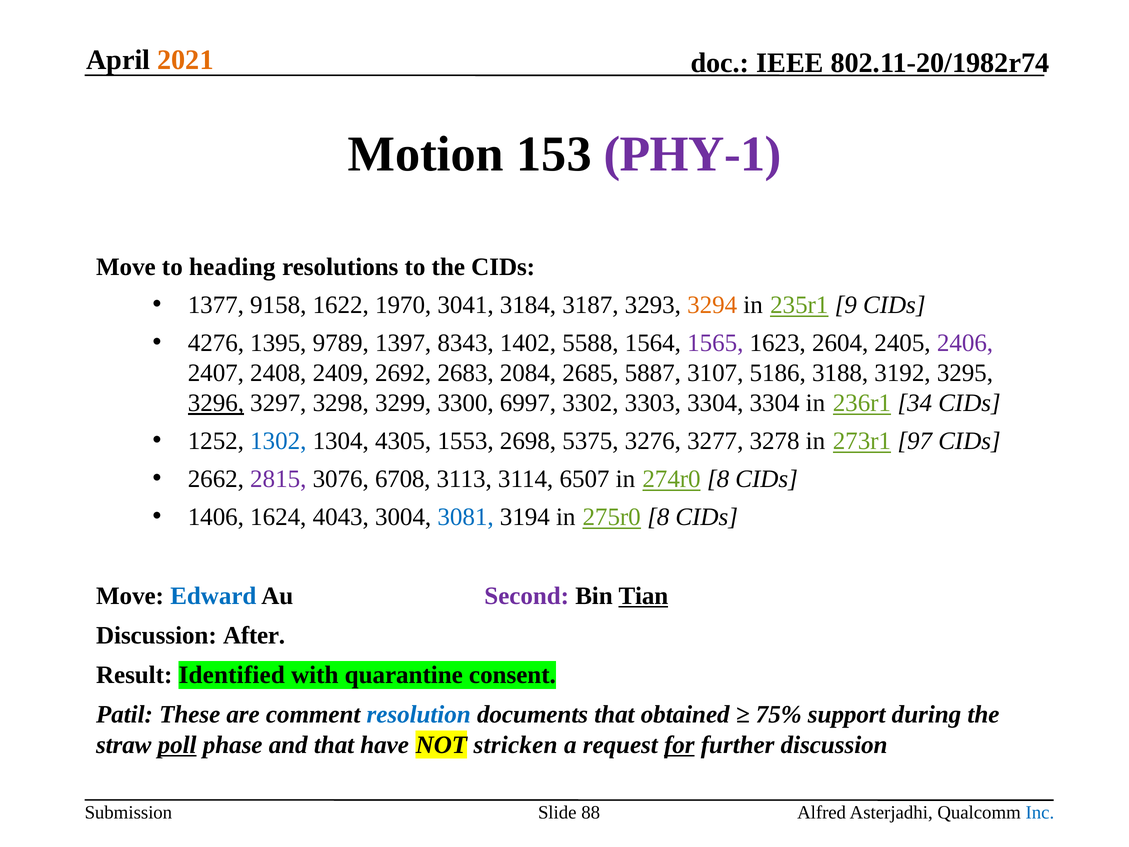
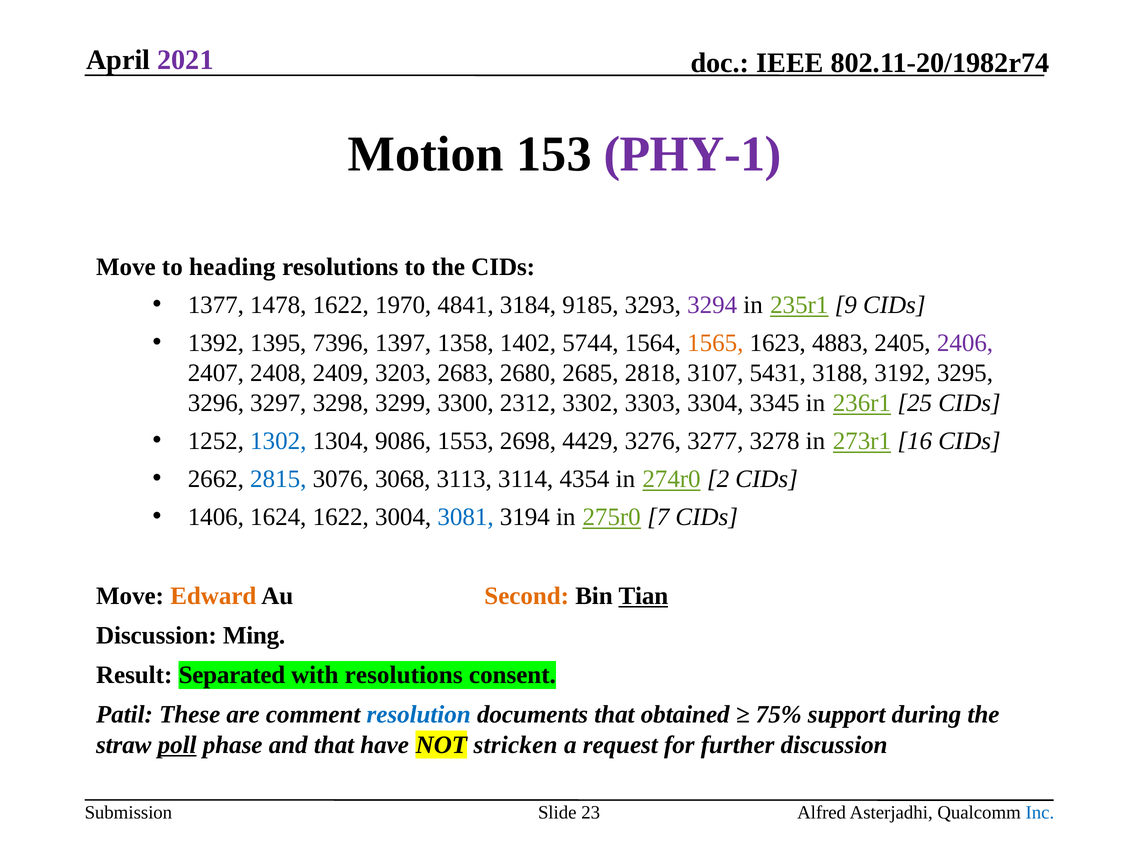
2021 colour: orange -> purple
9158: 9158 -> 1478
3041: 3041 -> 4841
3187: 3187 -> 9185
3294 colour: orange -> purple
4276: 4276 -> 1392
9789: 9789 -> 7396
8343: 8343 -> 1358
5588: 5588 -> 5744
1565 colour: purple -> orange
2604: 2604 -> 4883
2692: 2692 -> 3203
2084: 2084 -> 2680
5887: 5887 -> 2818
5186: 5186 -> 5431
3296 underline: present -> none
6997: 6997 -> 2312
3304 3304: 3304 -> 3345
34: 34 -> 25
4305: 4305 -> 9086
5375: 5375 -> 4429
97: 97 -> 16
2815 colour: purple -> blue
6708: 6708 -> 3068
6507: 6507 -> 4354
274r0 8: 8 -> 2
1624 4043: 4043 -> 1622
275r0 8: 8 -> 7
Edward colour: blue -> orange
Second colour: purple -> orange
After: After -> Ming
Identified: Identified -> Separated
with quarantine: quarantine -> resolutions
for underline: present -> none
88: 88 -> 23
